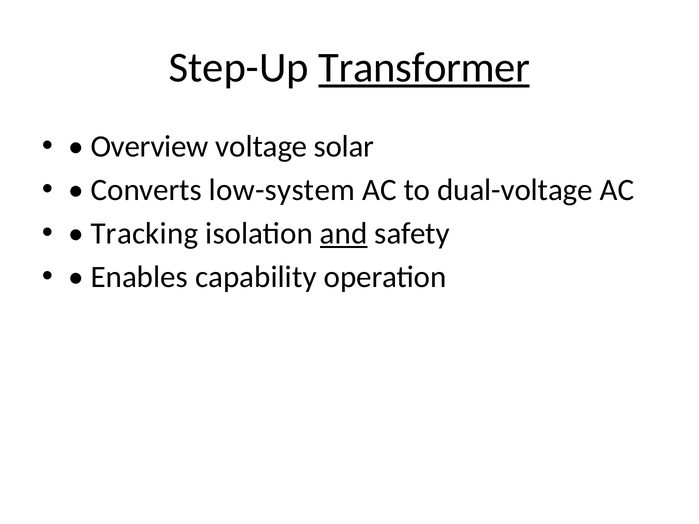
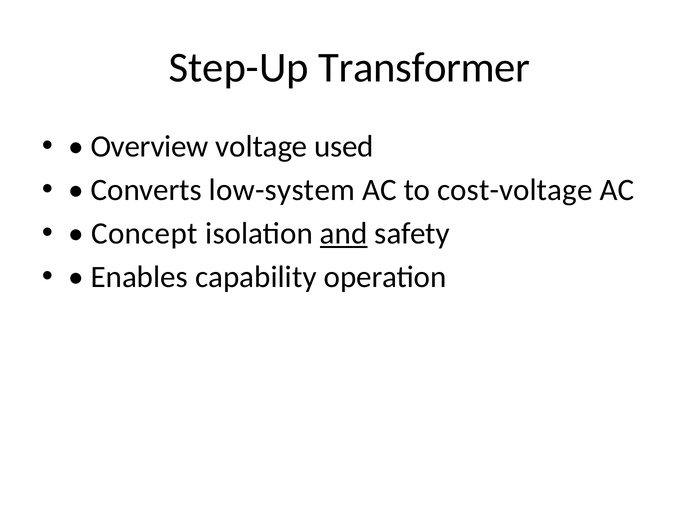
Transformer underline: present -> none
solar: solar -> used
dual-voltage: dual-voltage -> cost-voltage
Tracking: Tracking -> Concept
